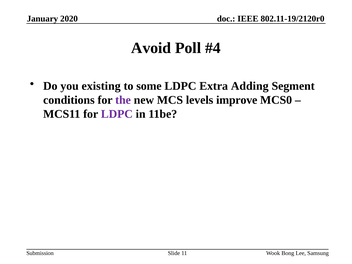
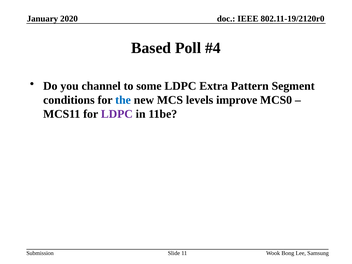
Avoid: Avoid -> Based
existing: existing -> channel
Adding: Adding -> Pattern
the colour: purple -> blue
